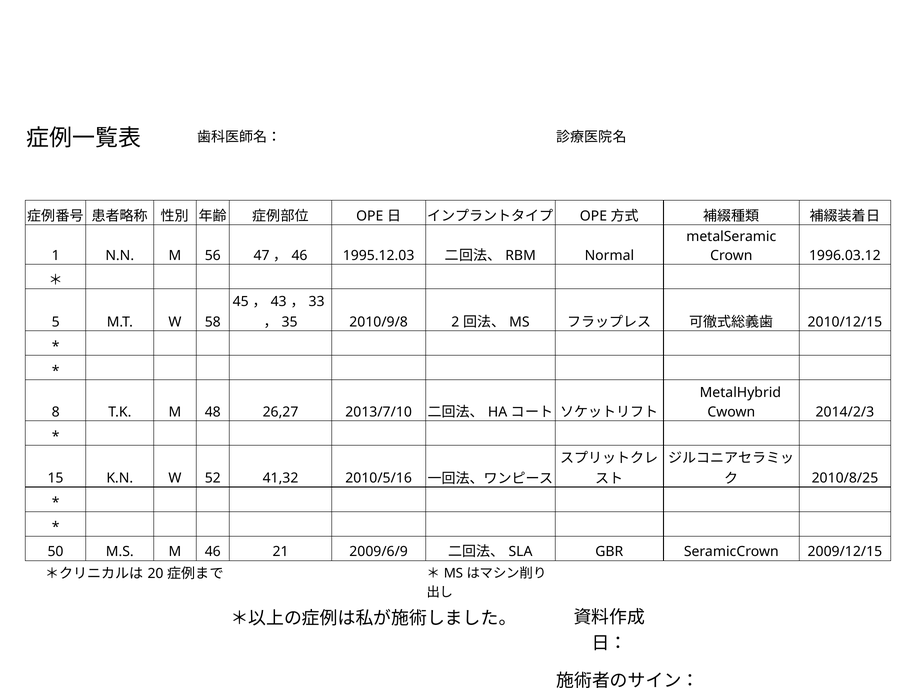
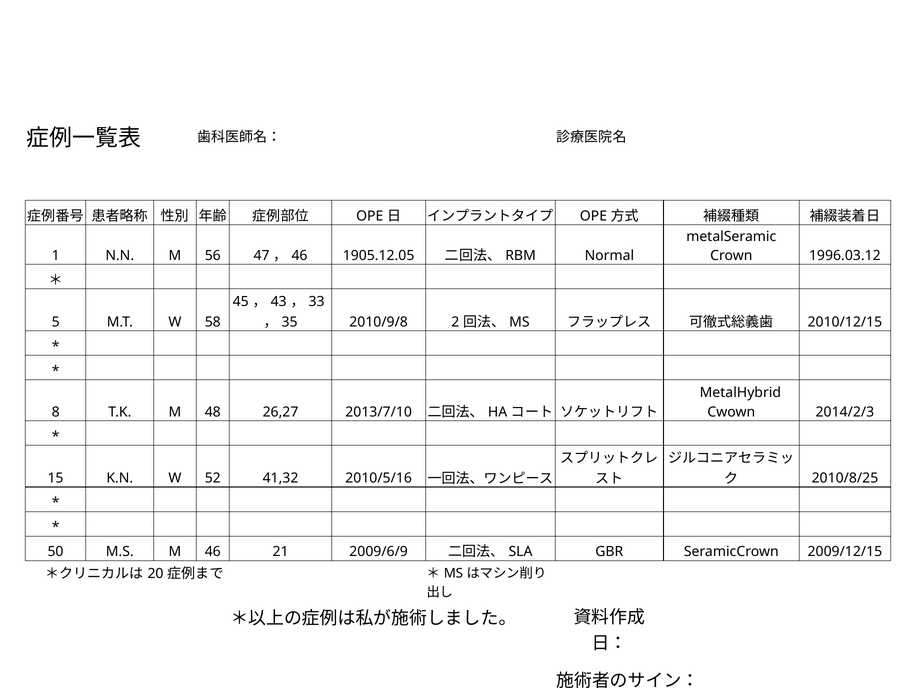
1995.12.03: 1995.12.03 -> 1905.12.05
